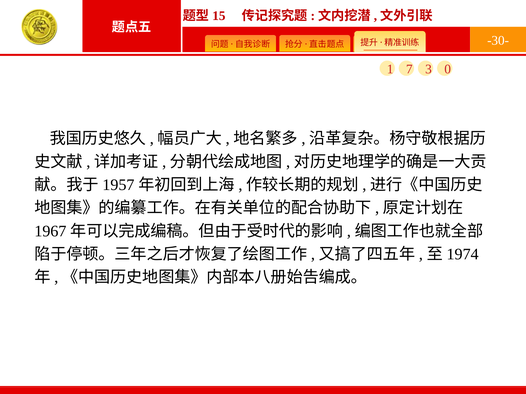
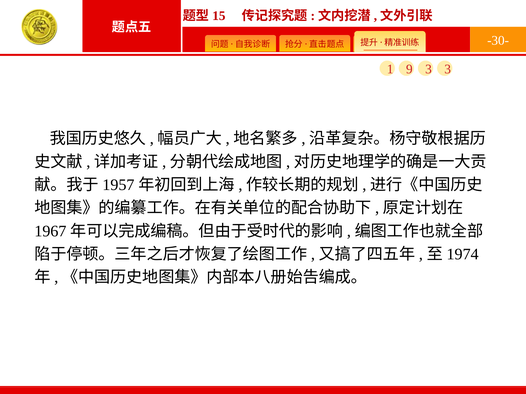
7: 7 -> 9
3 0: 0 -> 3
